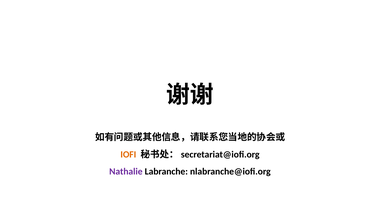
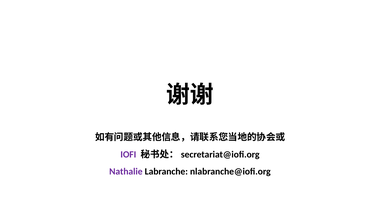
IOFI colour: orange -> purple
